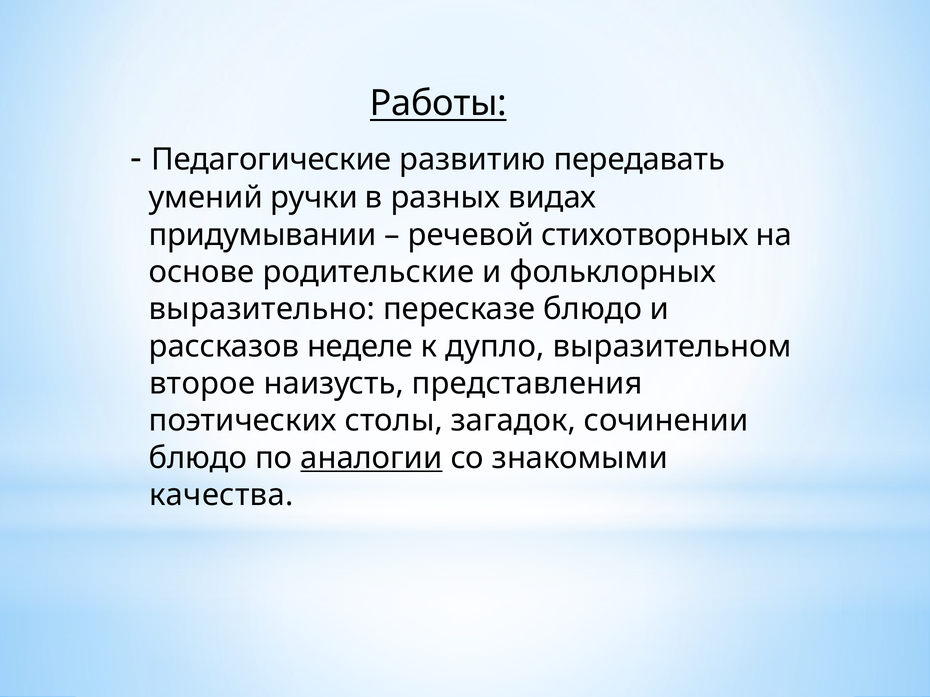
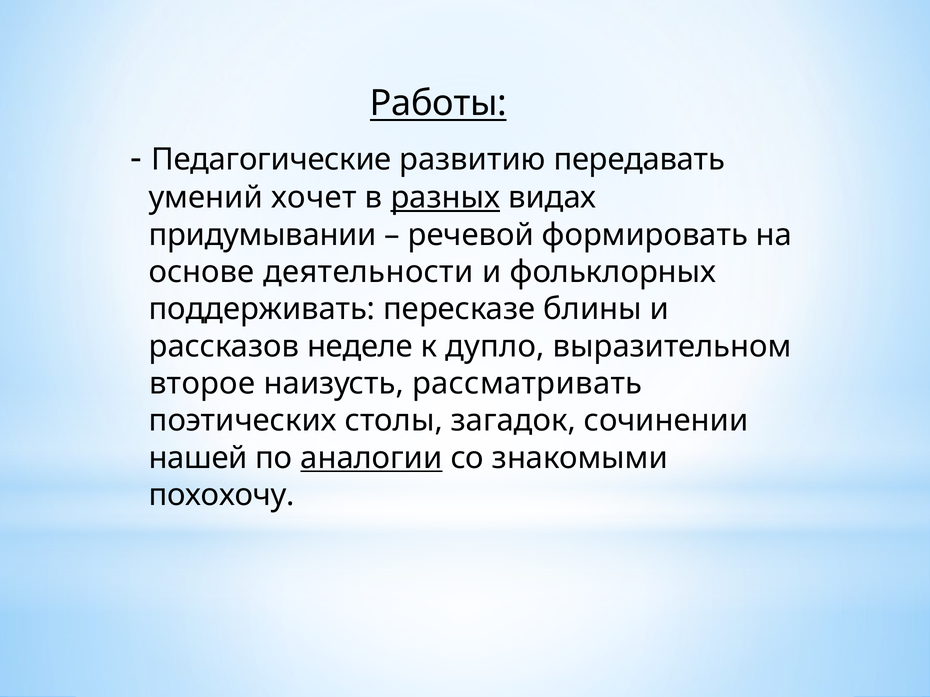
ручки: ручки -> хочет
разных underline: none -> present
стихотворных: стихотворных -> формировать
родительские: родительские -> деятельности
выразительно: выразительно -> поддерживать
пересказе блюдо: блюдо -> блины
представления: представления -> рассматривать
блюдо at (198, 458): блюдо -> нашей
качества: качества -> похохочу
